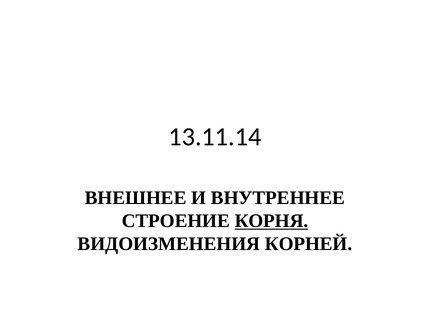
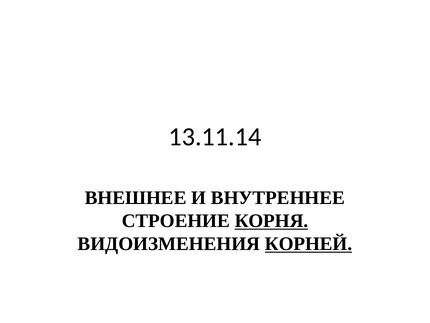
КОРНЕЙ underline: none -> present
